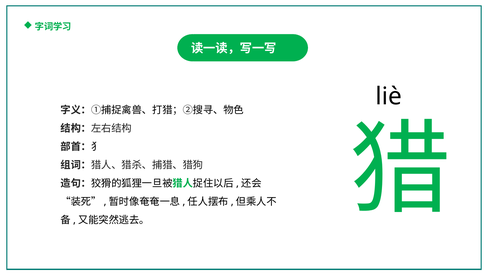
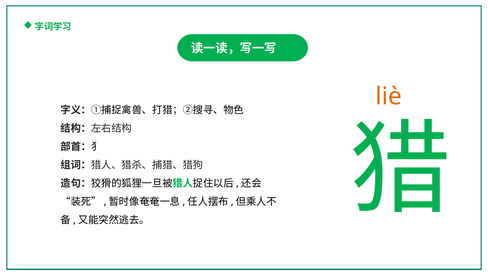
liè colour: black -> orange
